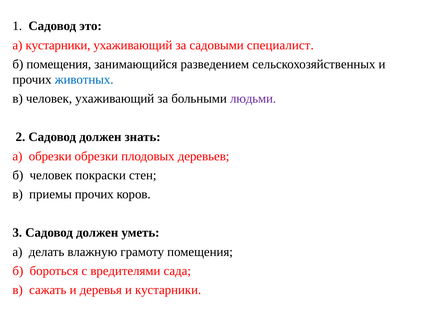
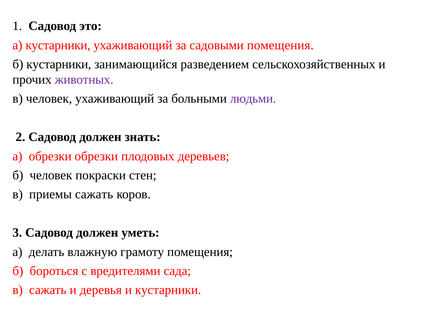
садовыми специалист: специалист -> помещения
б помещения: помещения -> кустарники
животных colour: blue -> purple
приемы прочих: прочих -> сажать
